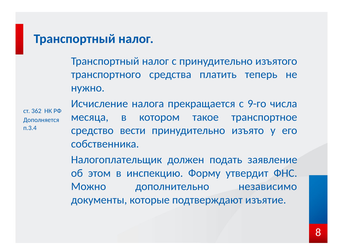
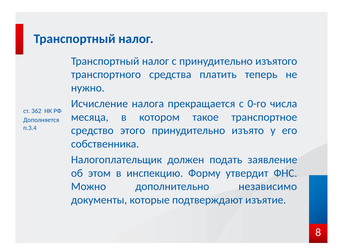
9-го: 9-го -> 0-го
вести: вести -> этого
